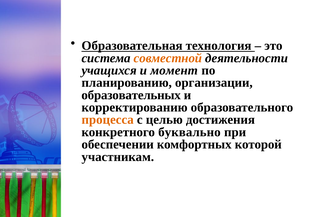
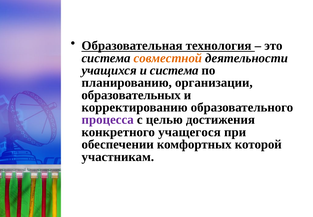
и момент: момент -> система
процесса colour: orange -> purple
буквально: буквально -> учащегося
